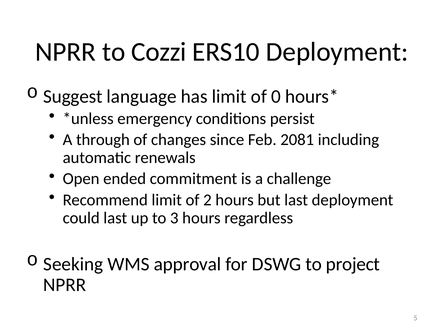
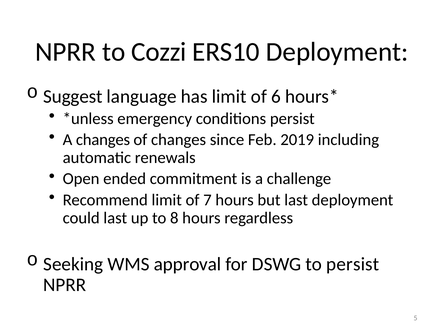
0: 0 -> 6
A through: through -> changes
2081: 2081 -> 2019
2: 2 -> 7
3: 3 -> 8
to project: project -> persist
